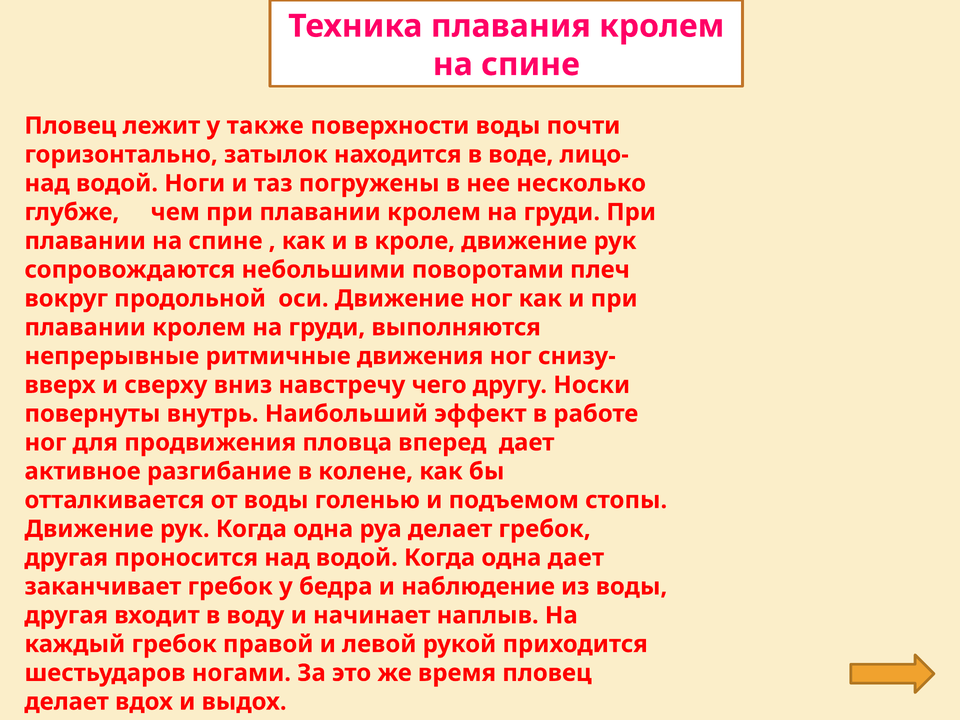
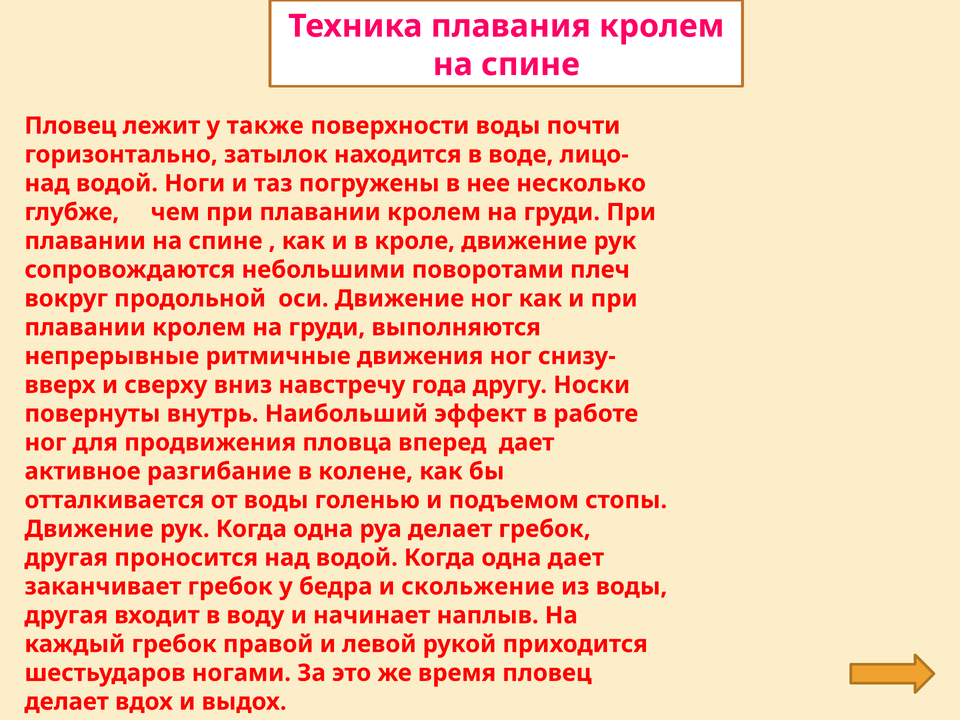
чего: чего -> года
наблюдение: наблюдение -> скольжение
